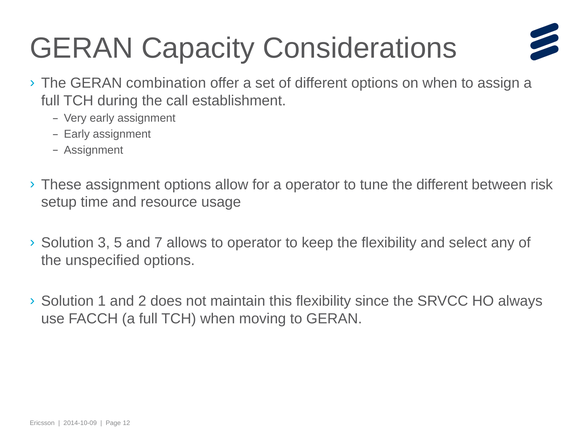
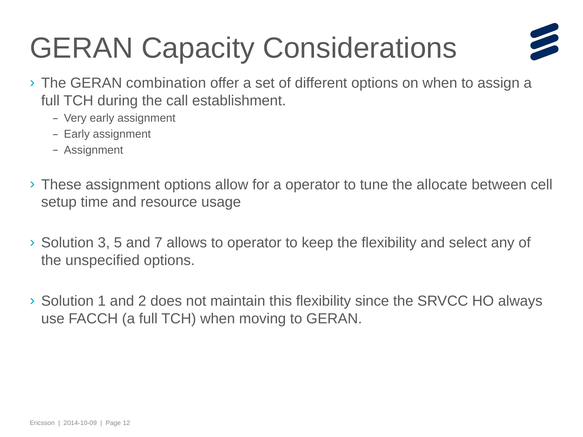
the different: different -> allocate
risk: risk -> cell
